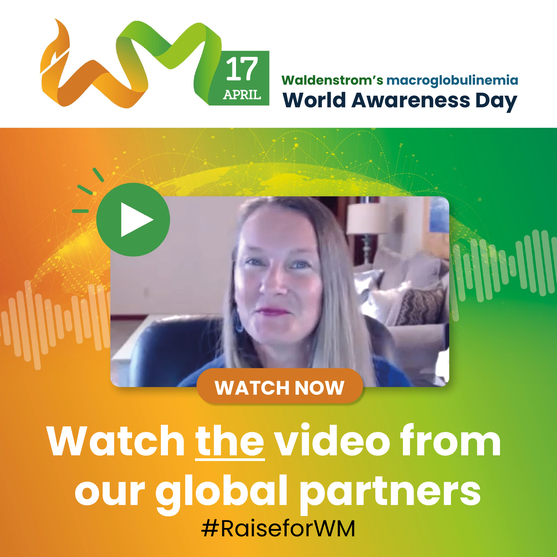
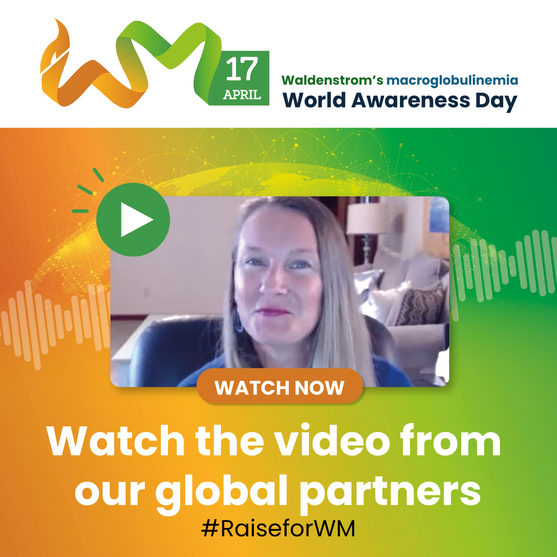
the underline: present -> none
